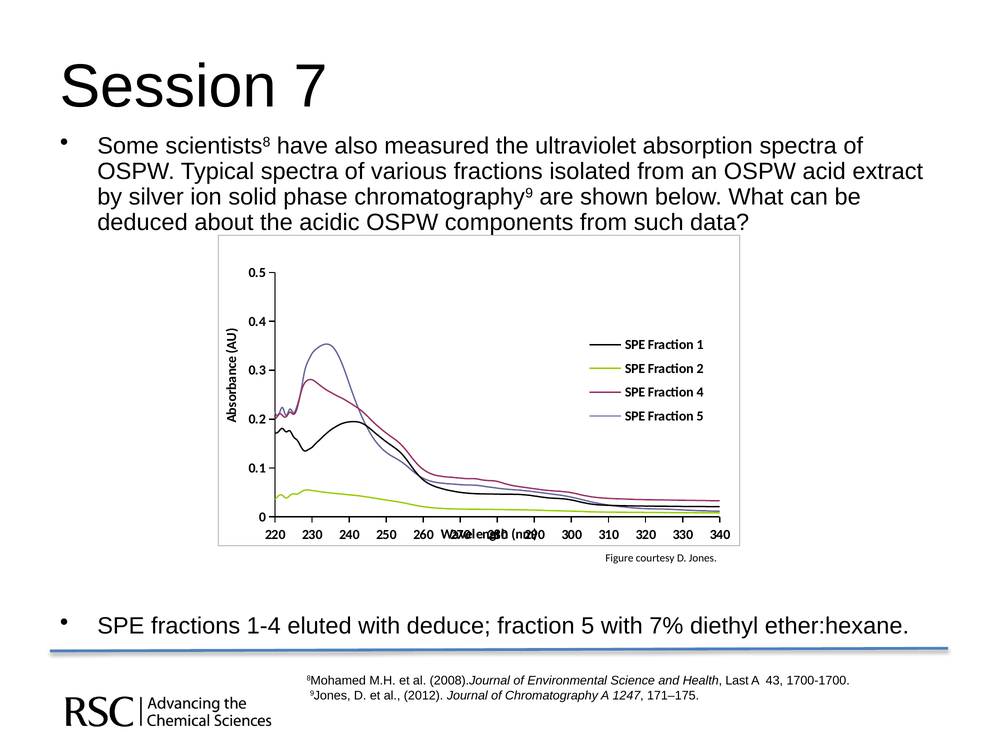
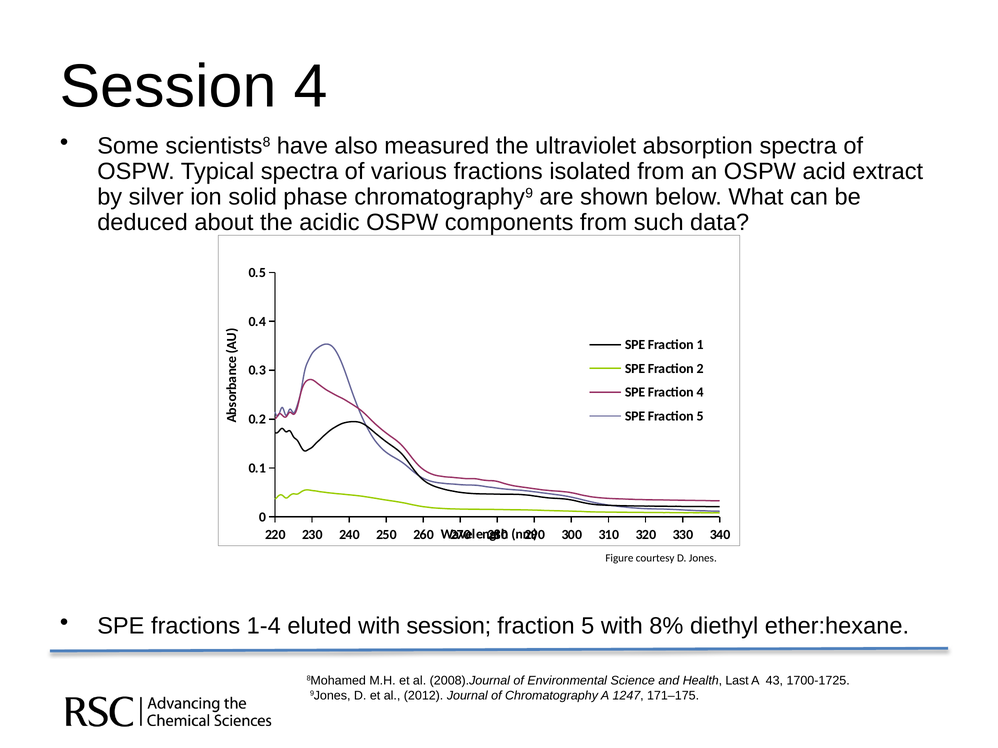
Session 7: 7 -> 4
with deduce: deduce -> session
7%: 7% -> 8%
1700-1700: 1700-1700 -> 1700-1725
